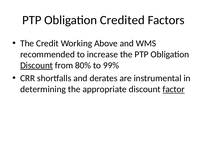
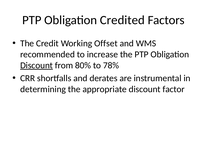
Above: Above -> Offset
99%: 99% -> 78%
factor underline: present -> none
